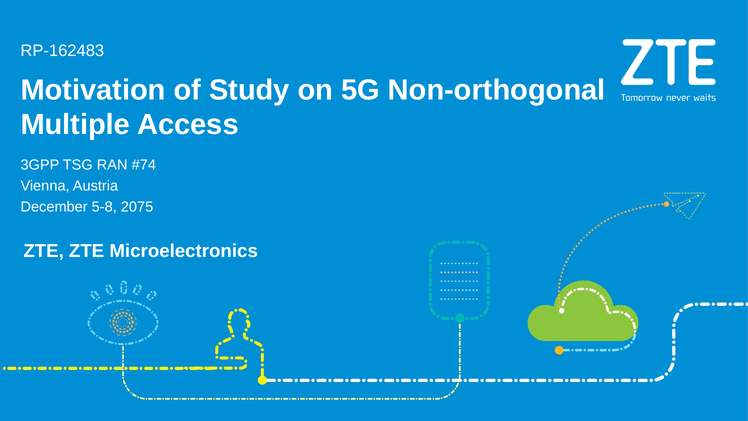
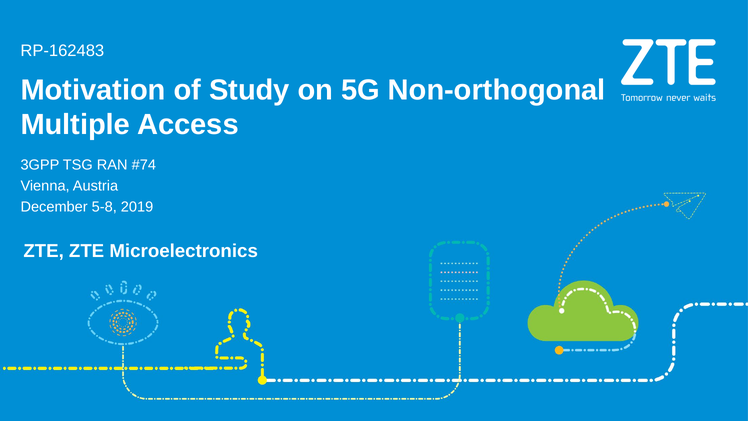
2075: 2075 -> 2019
